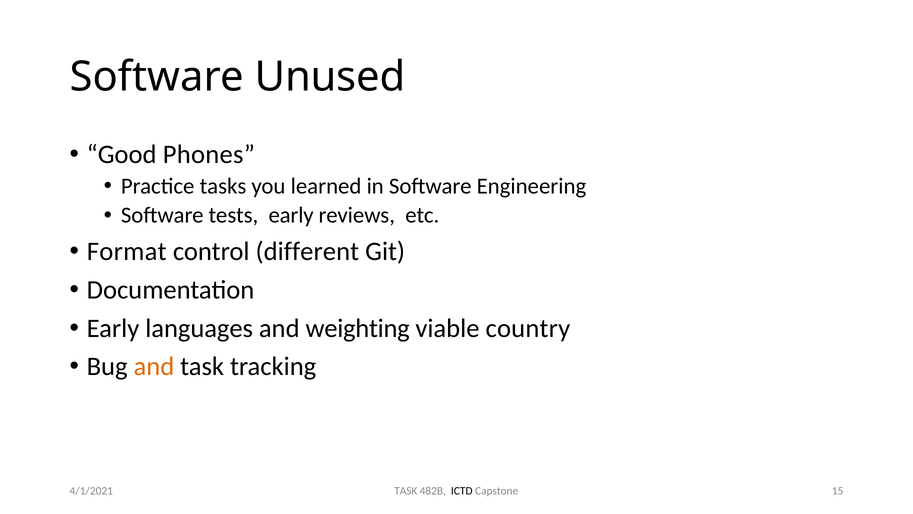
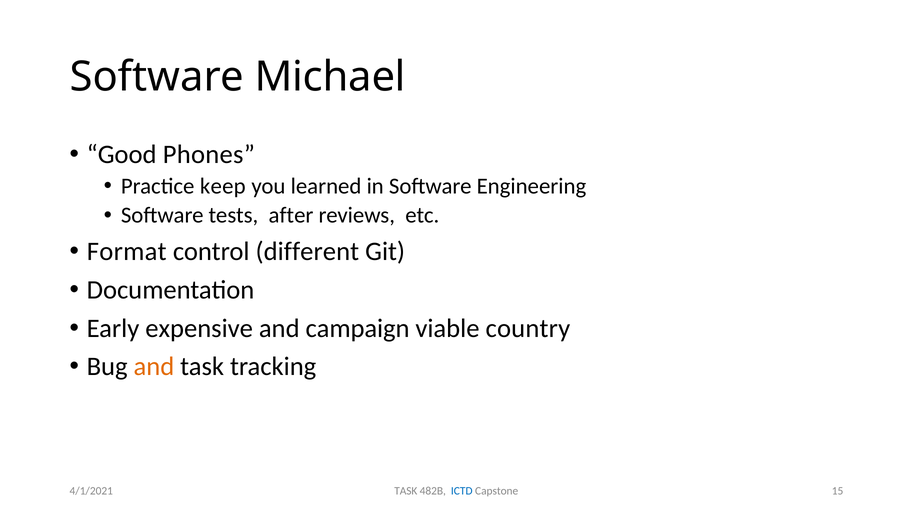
Unused: Unused -> Michael
tasks: tasks -> keep
tests early: early -> after
languages: languages -> expensive
weighting: weighting -> campaign
ICTD colour: black -> blue
